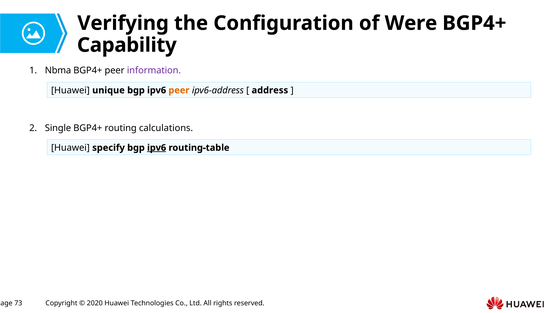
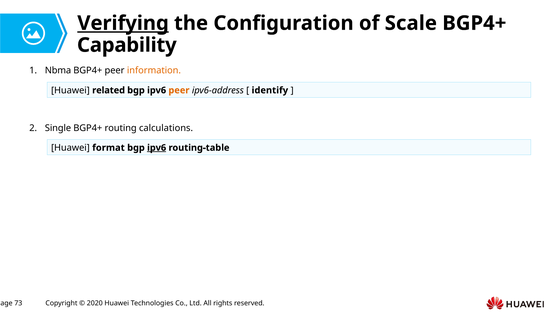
Verifying underline: none -> present
Were: Were -> Scale
information colour: purple -> orange
unique: unique -> related
address: address -> identify
specify: specify -> format
